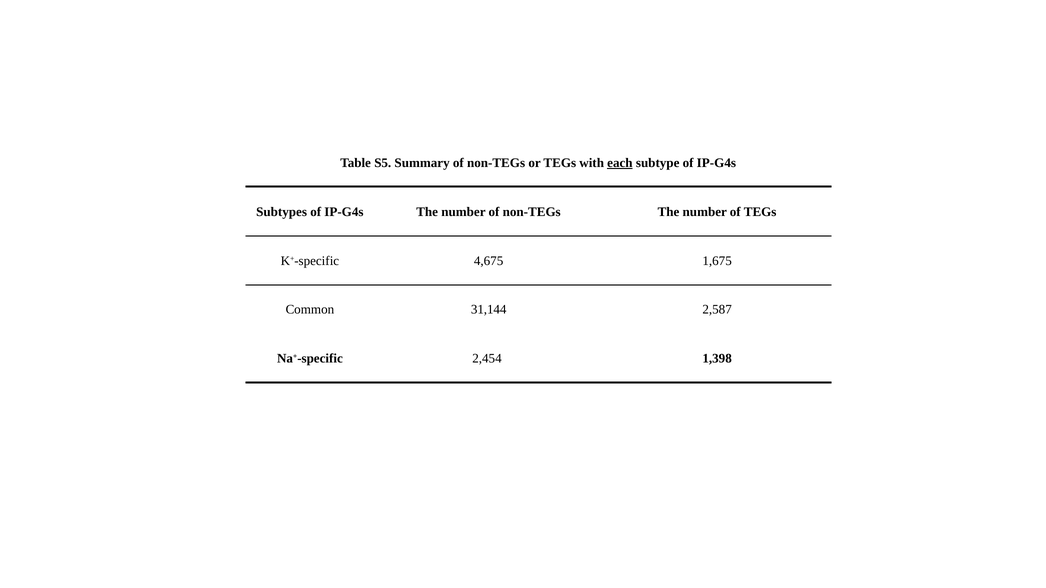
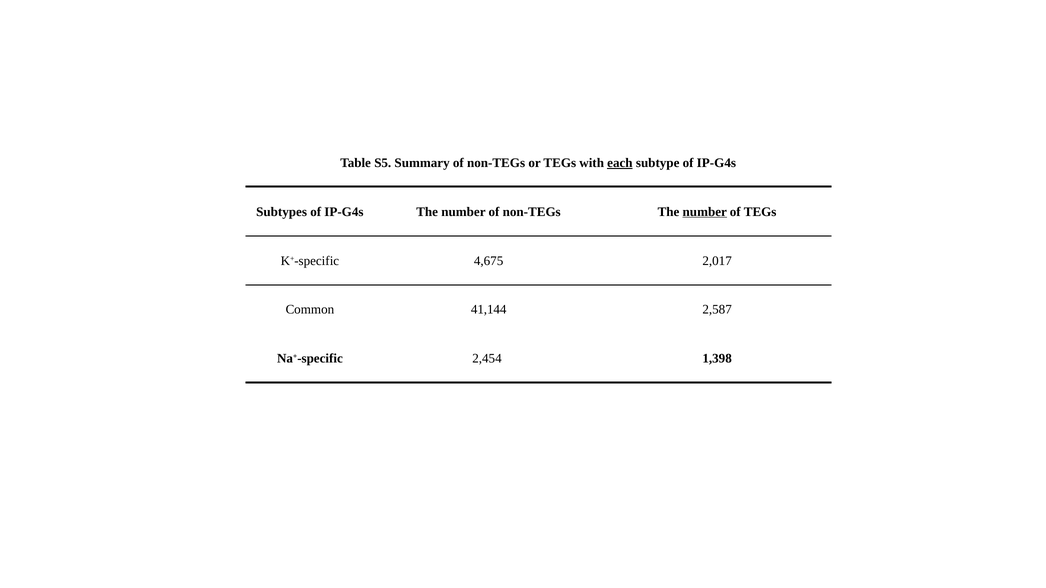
number at (705, 212) underline: none -> present
1,675: 1,675 -> 2,017
31,144: 31,144 -> 41,144
